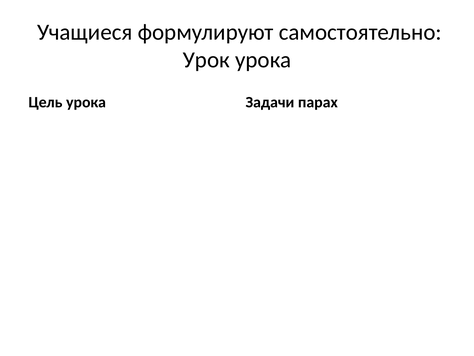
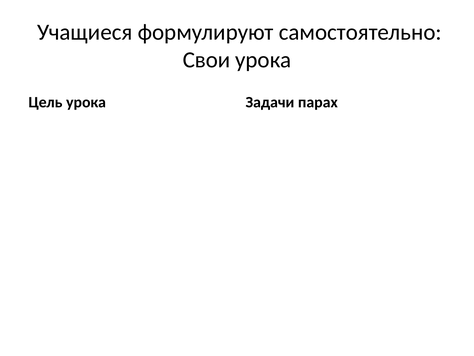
Урок: Урок -> Свои
